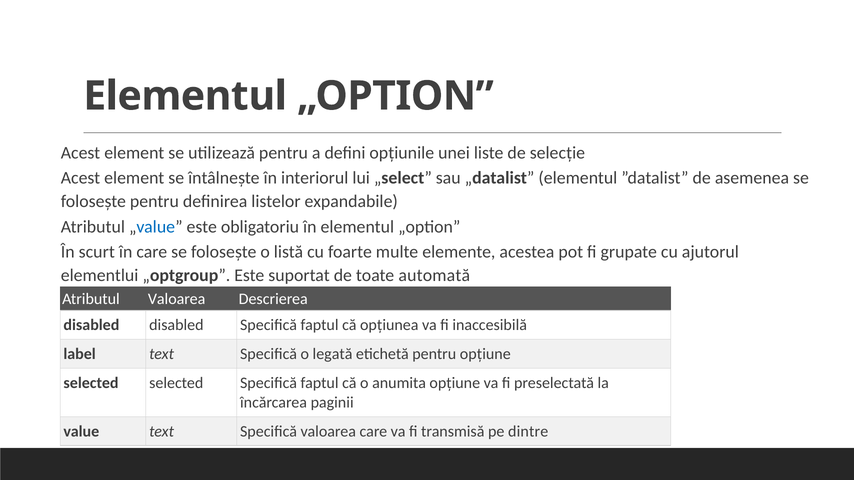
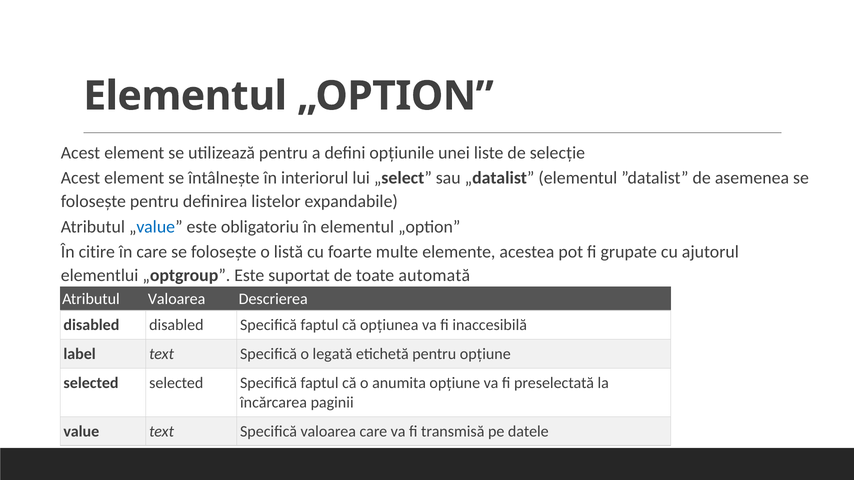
scurt: scurt -> citire
dintre: dintre -> datele
